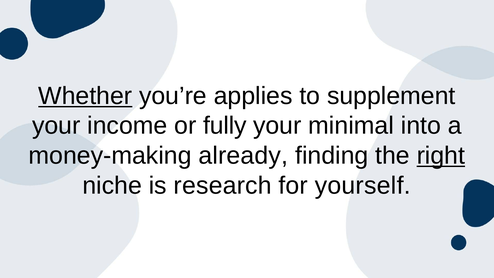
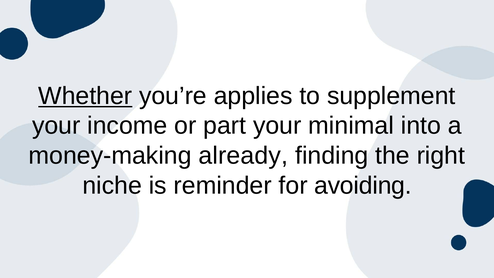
fully: fully -> part
right underline: present -> none
research: research -> reminder
yourself: yourself -> avoiding
